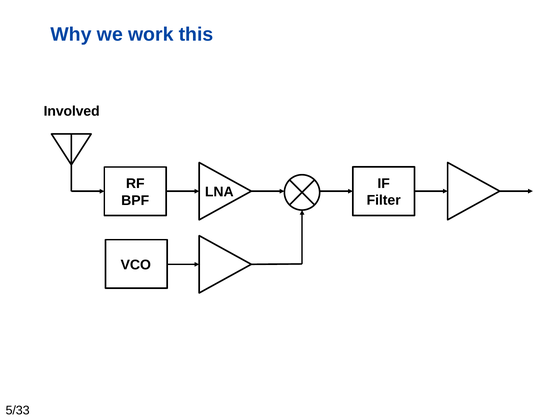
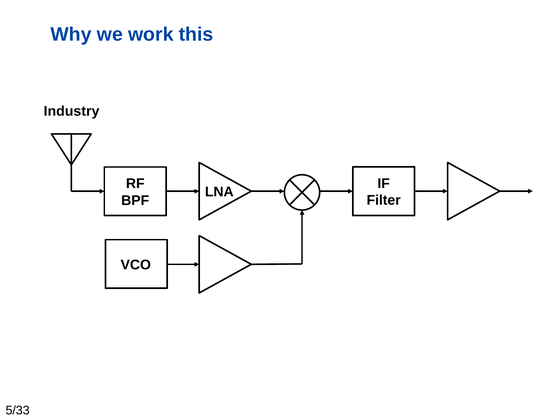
Involved: Involved -> Industry
